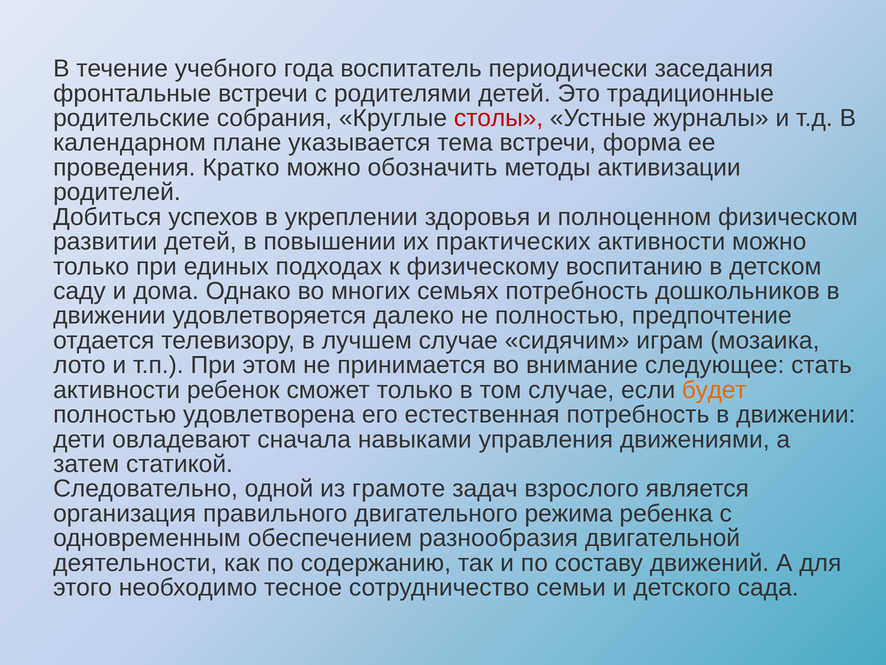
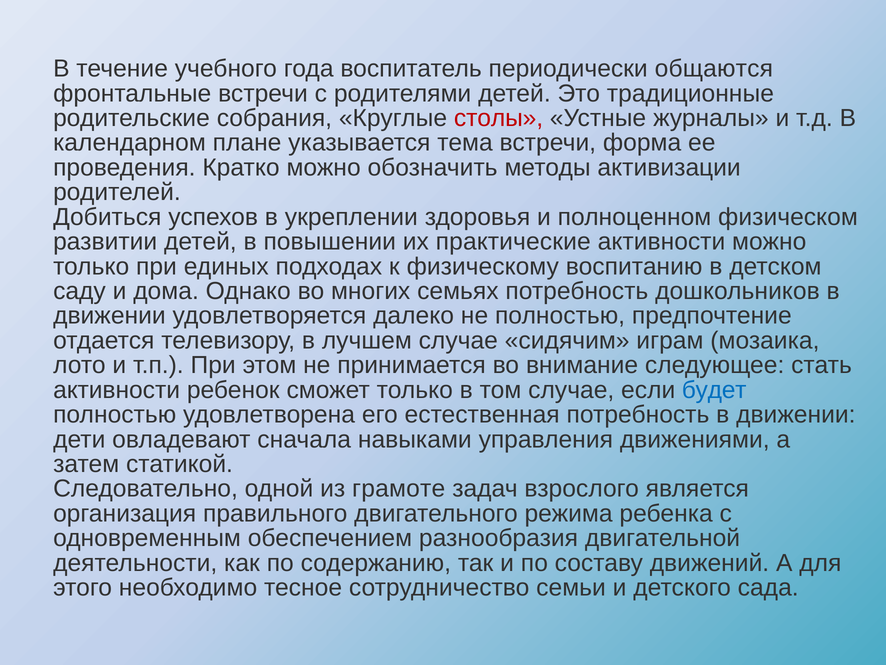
заседания: заседания -> общаются
практических: практических -> практические
будет colour: orange -> blue
